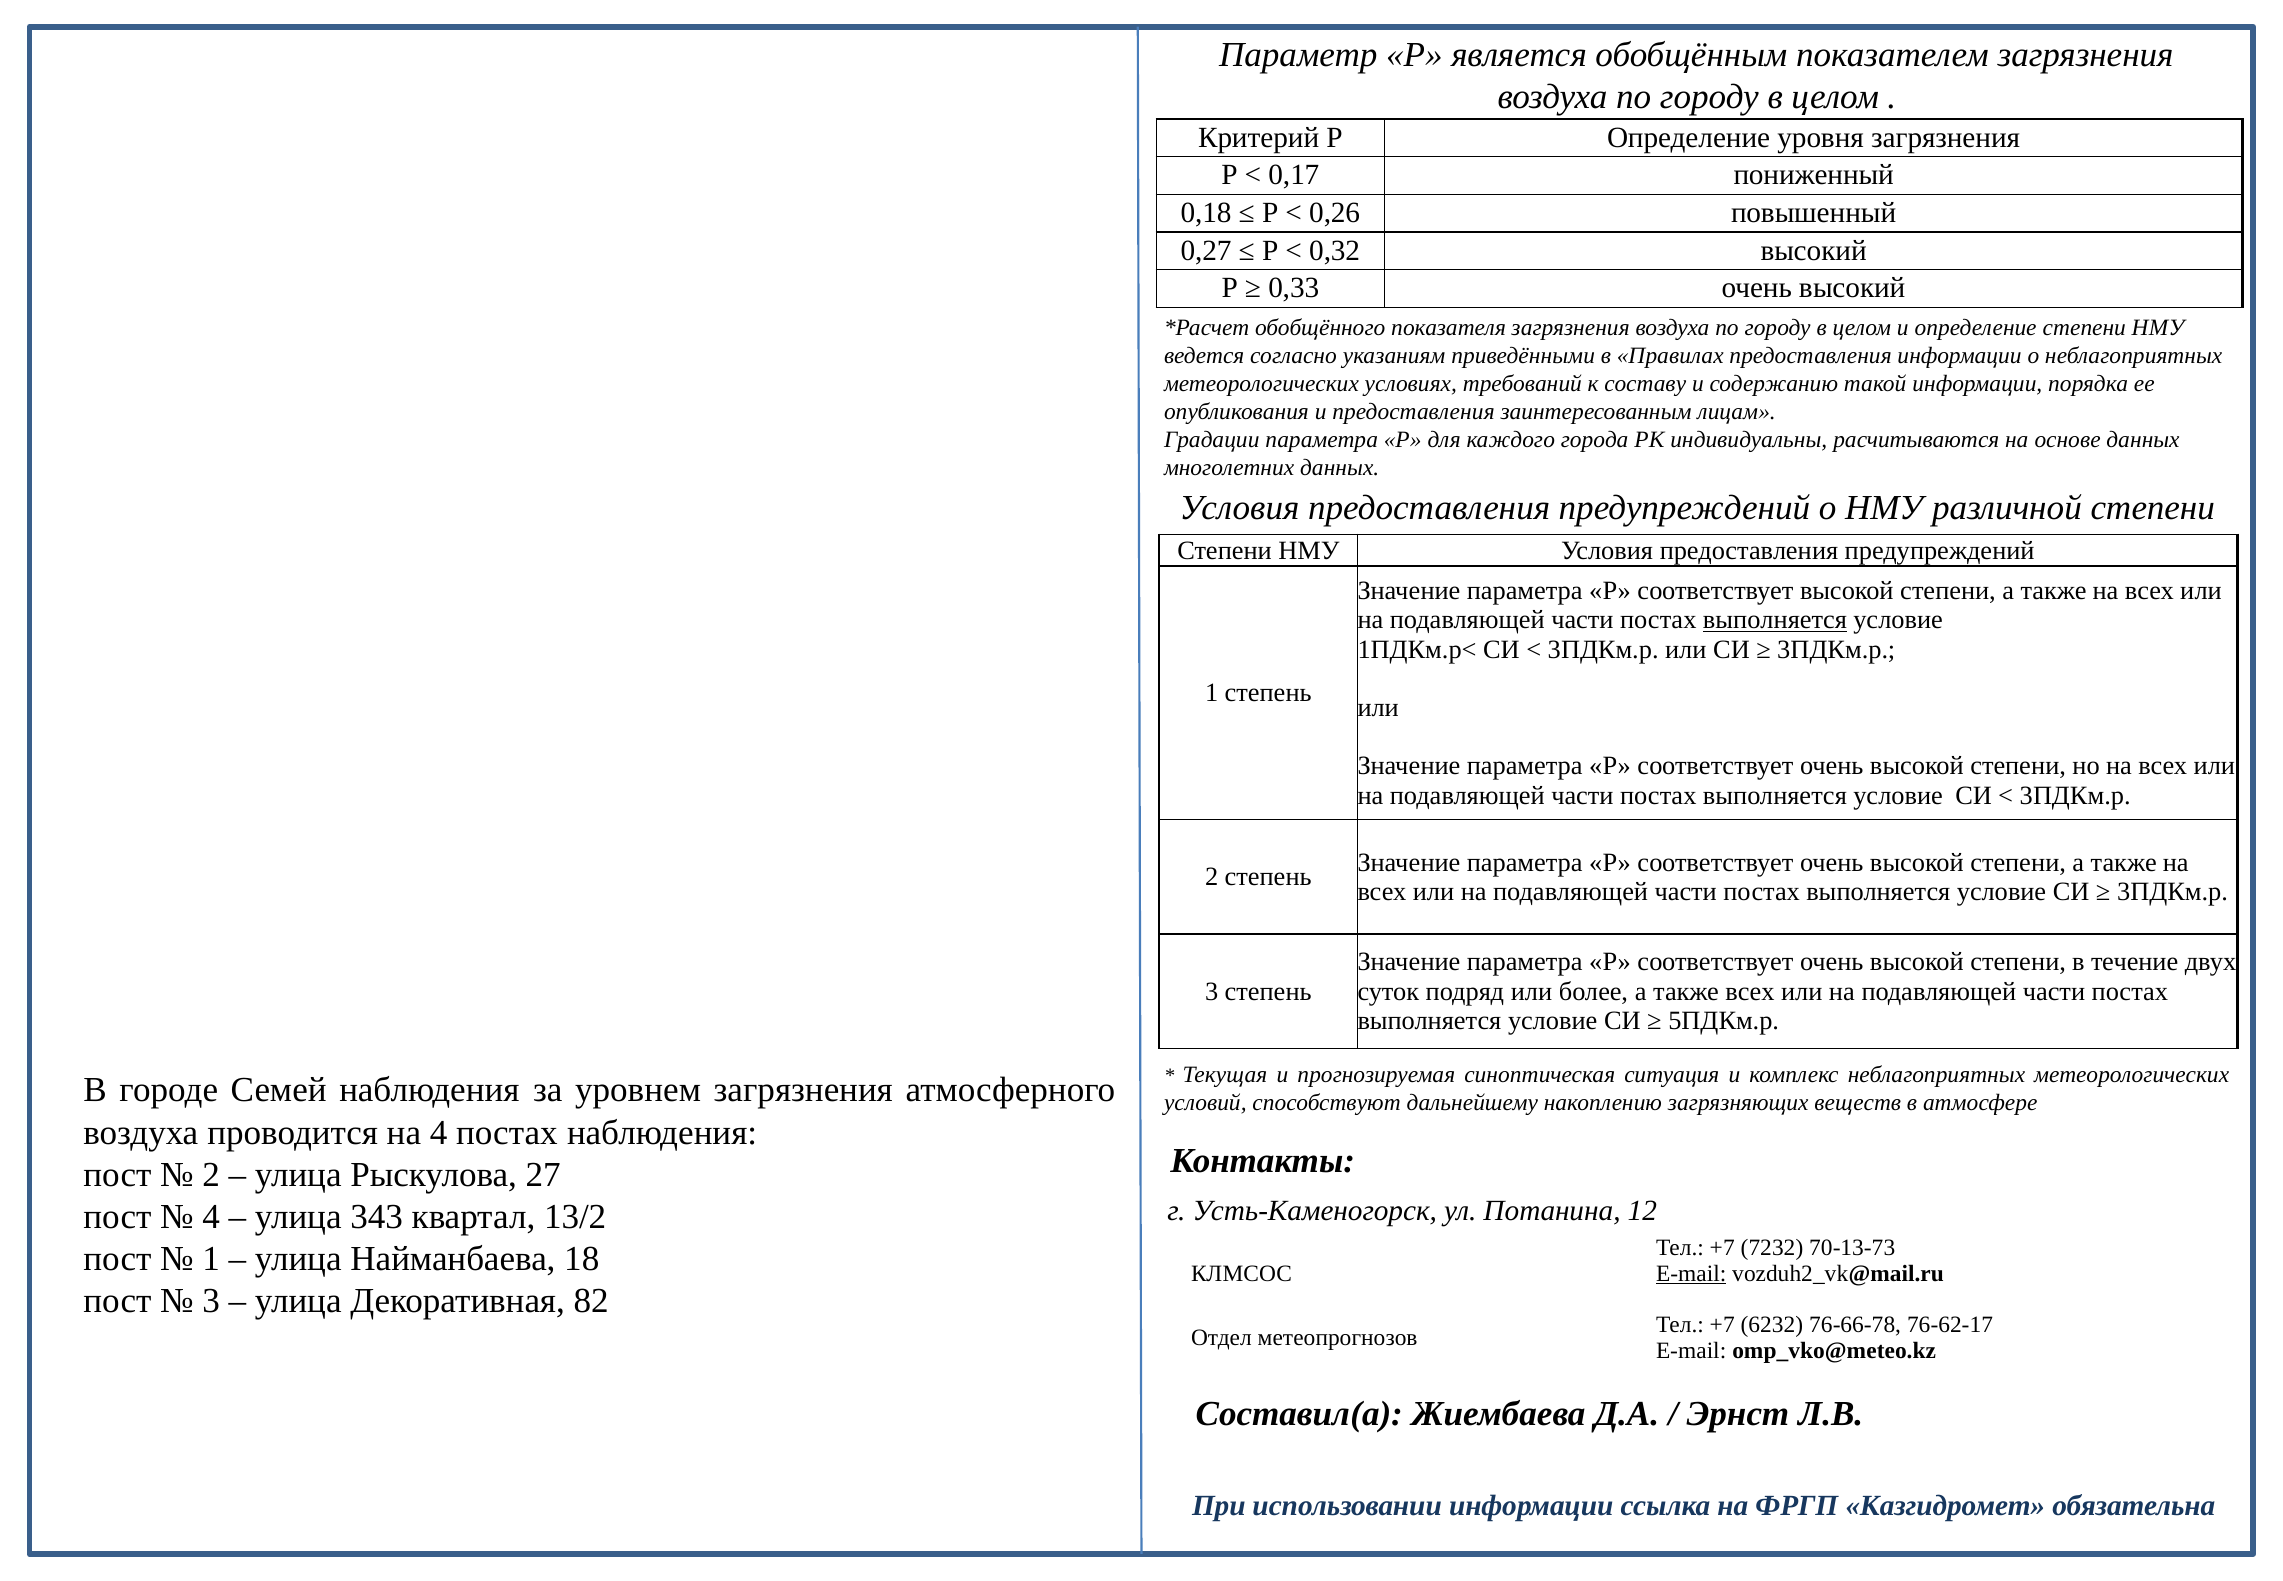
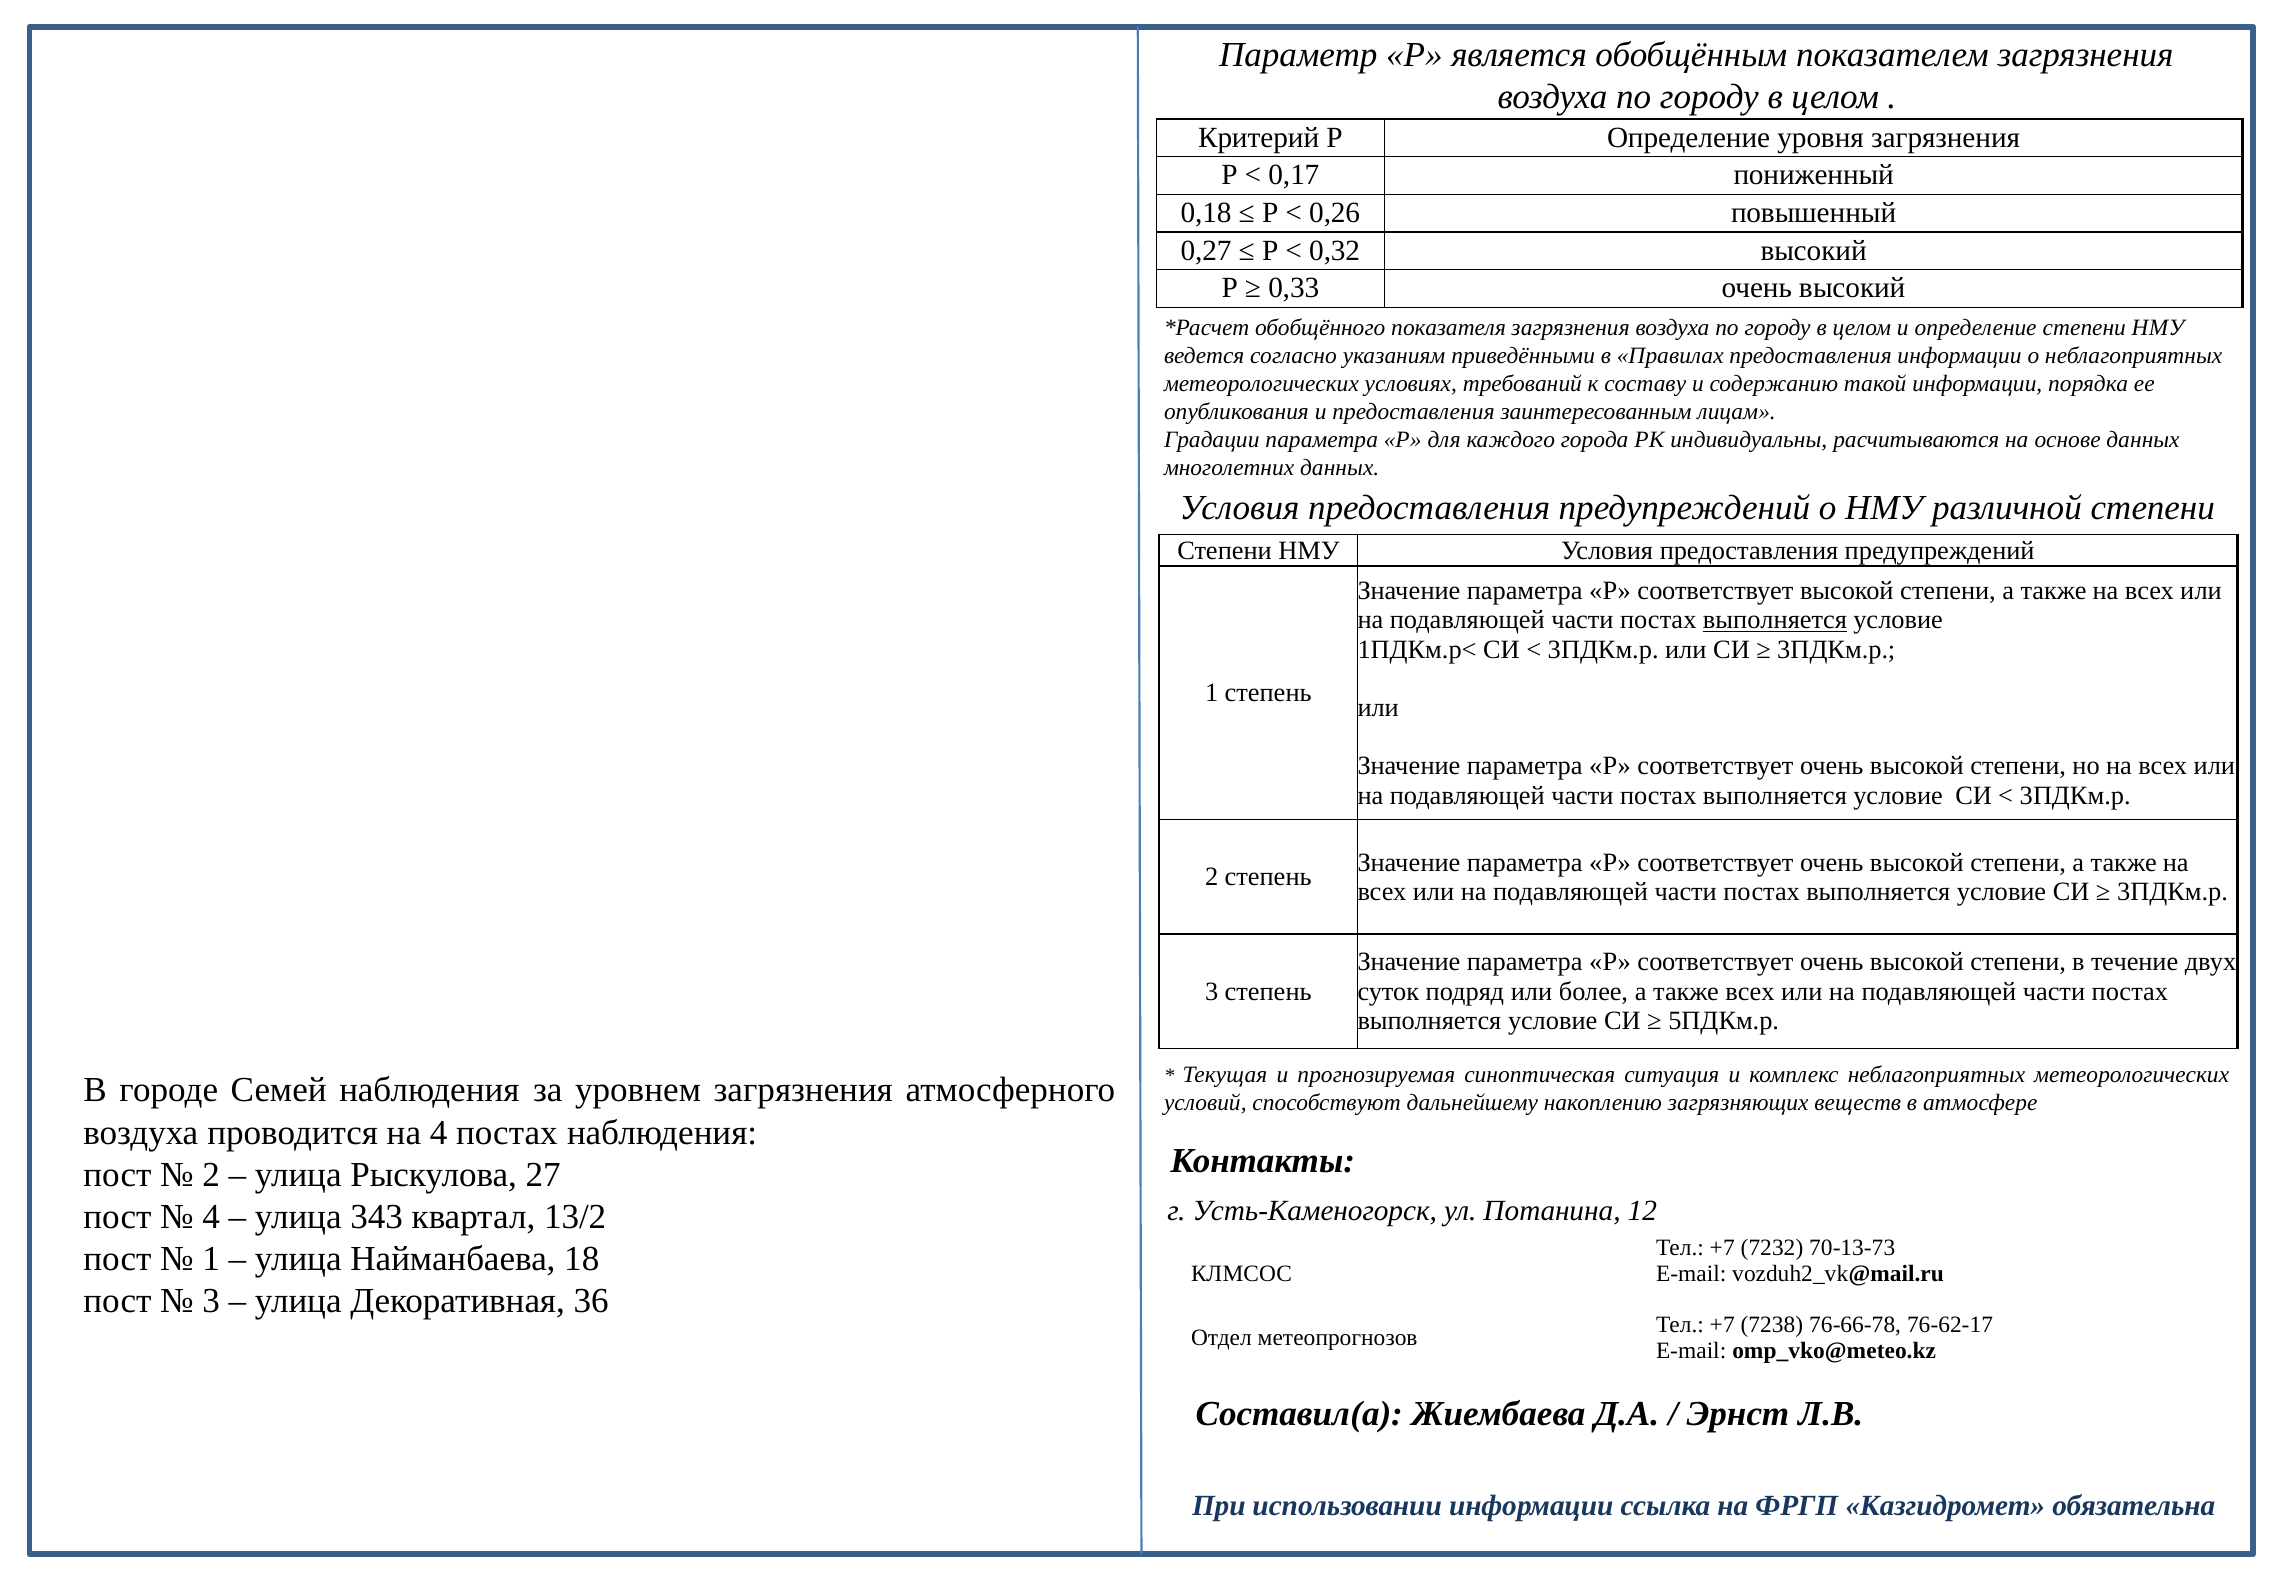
E-mail at (1691, 1273) underline: present -> none
82: 82 -> 36
6232: 6232 -> 7238
